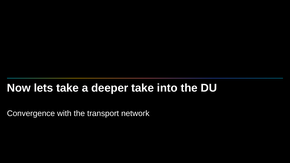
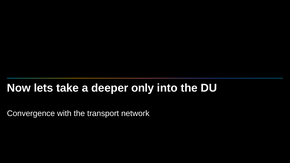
deeper take: take -> only
